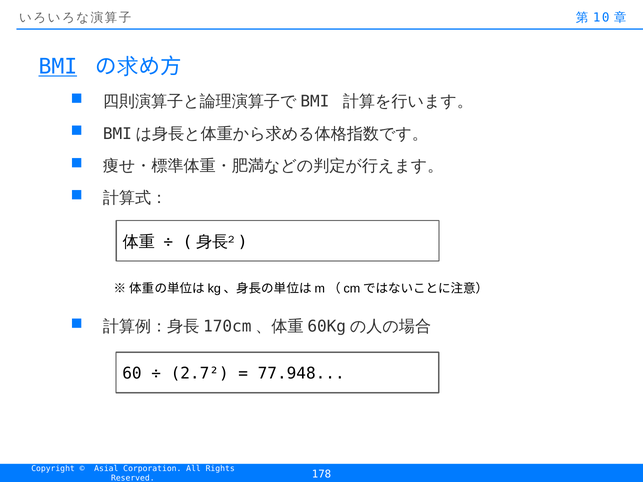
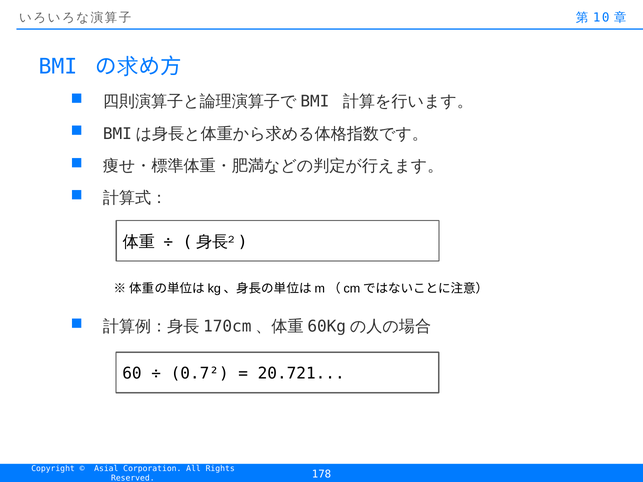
BMI underline: present -> none
2.7²: 2.7² -> 0.7²
77.948: 77.948 -> 20.721
